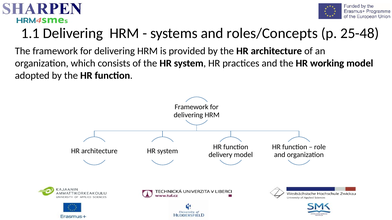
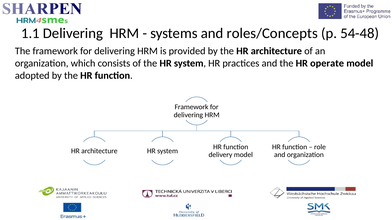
25-48: 25-48 -> 54-48
working: working -> operate
